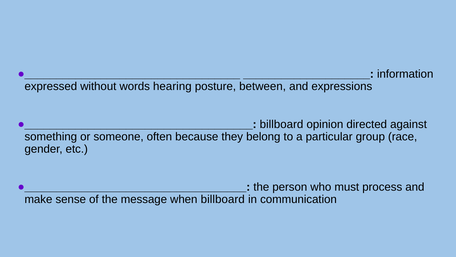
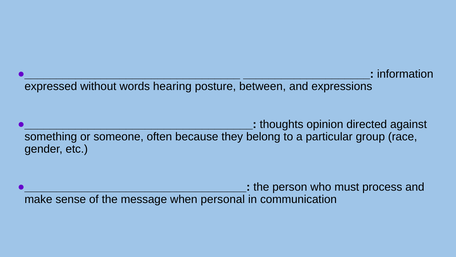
billboard at (282, 124): billboard -> thoughts
when billboard: billboard -> personal
